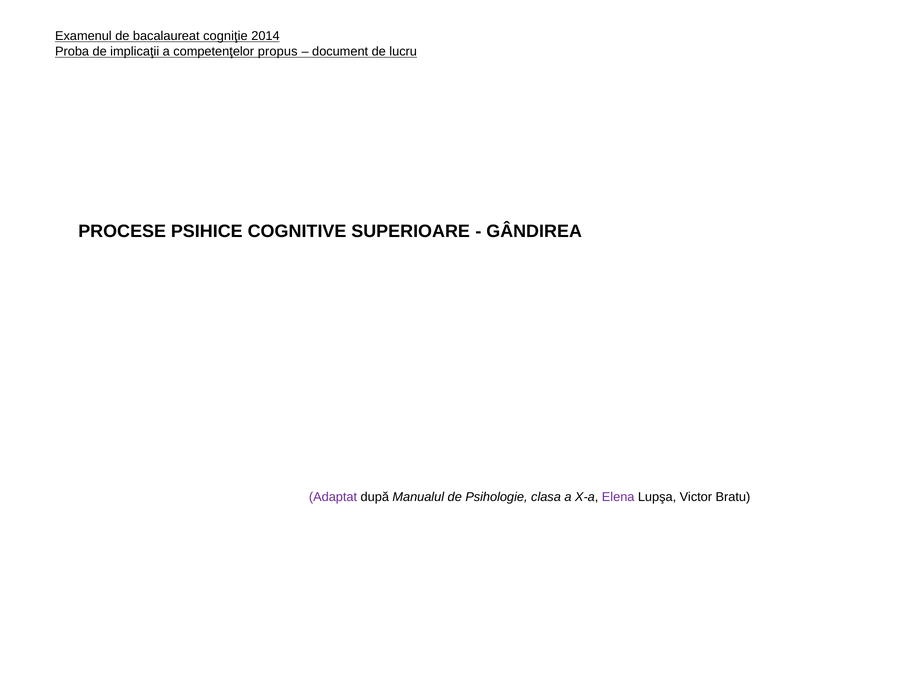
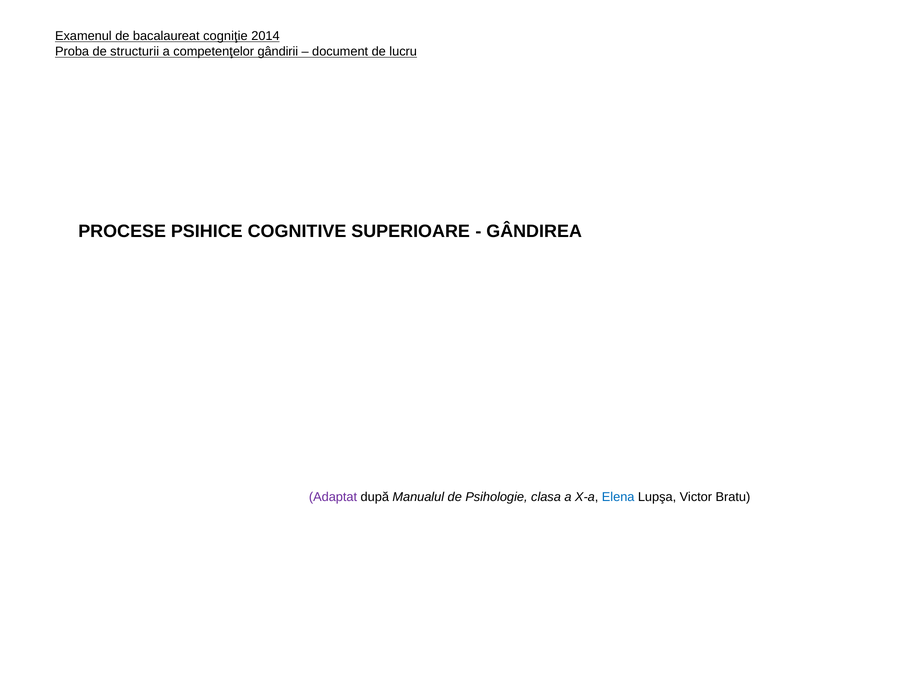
implicaţii: implicaţii -> structurii
propus: propus -> gândirii
Elena colour: purple -> blue
